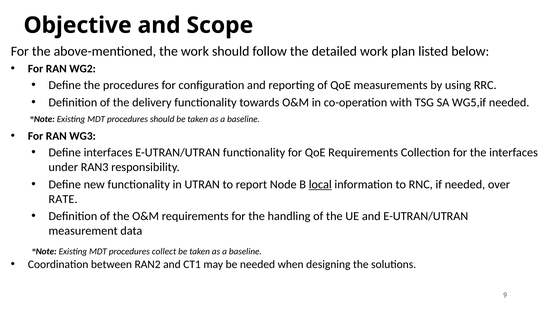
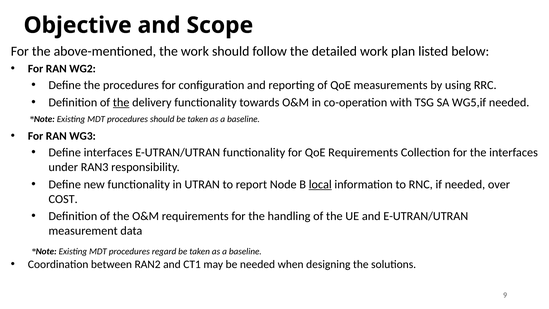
the at (121, 102) underline: none -> present
RATE: RATE -> COST
collect: collect -> regard
